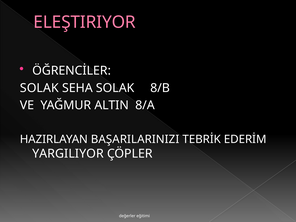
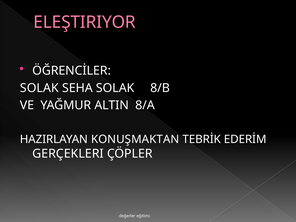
BAŞARILARINIZI: BAŞARILARINIZI -> KONUŞMAKTAN
YARGILIYOR: YARGILIYOR -> GERÇEKLERI
